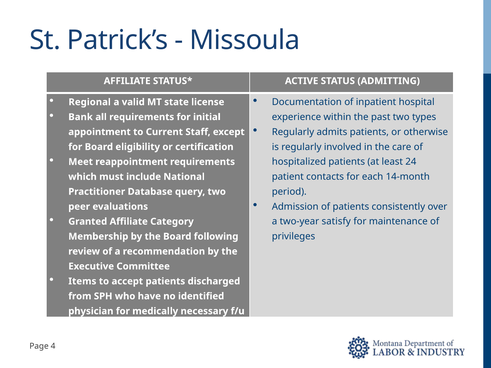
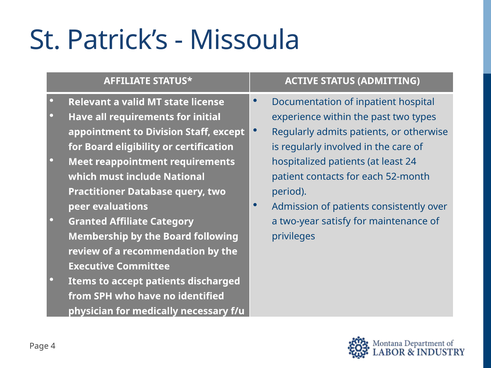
Regional: Regional -> Relevant
Bank at (81, 117): Bank -> Have
Current: Current -> Division
14-month: 14-month -> 52-month
